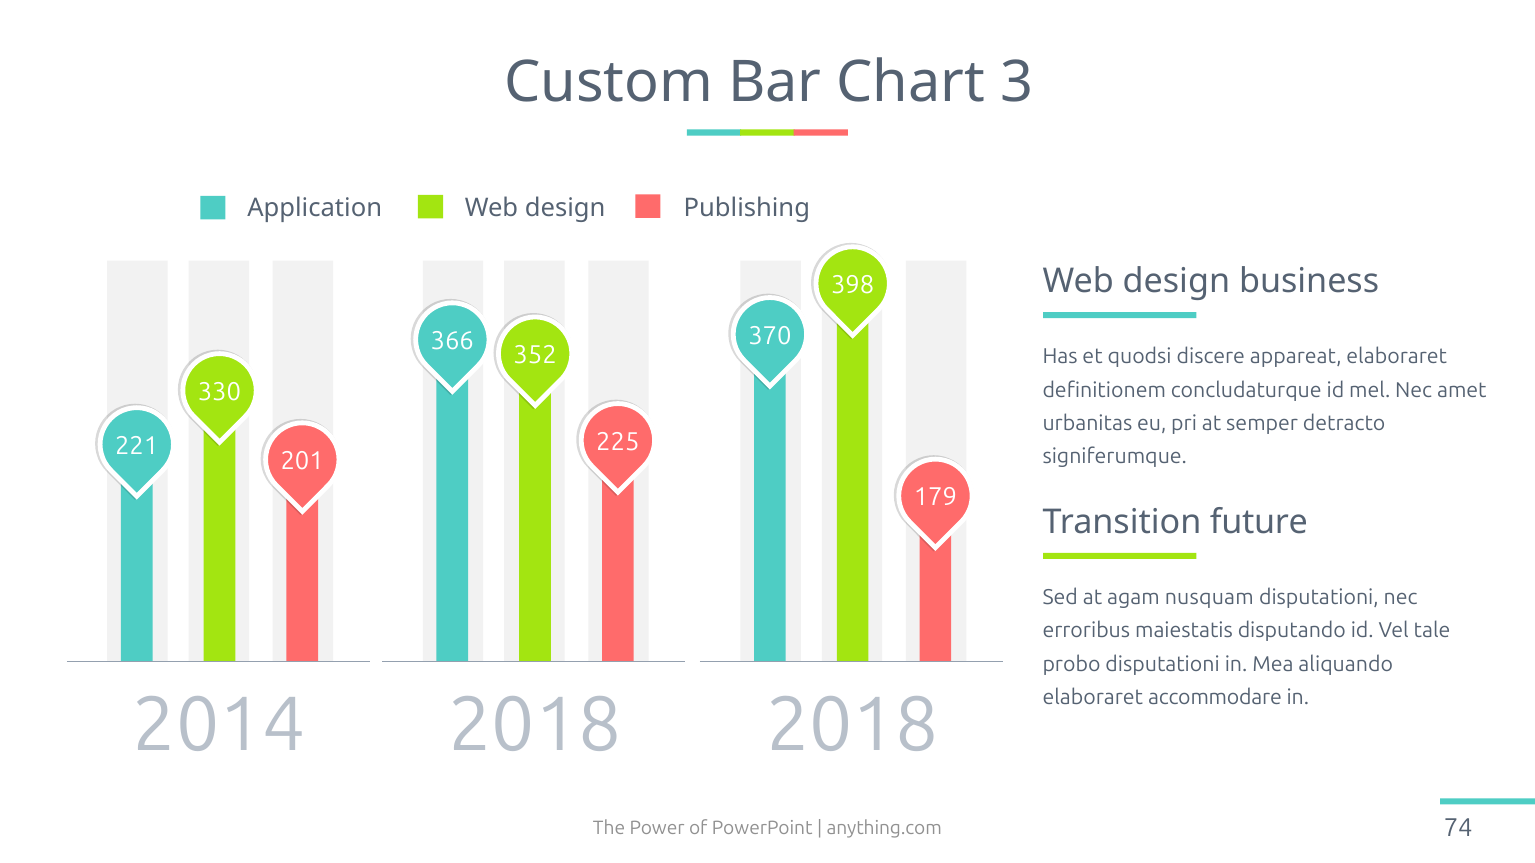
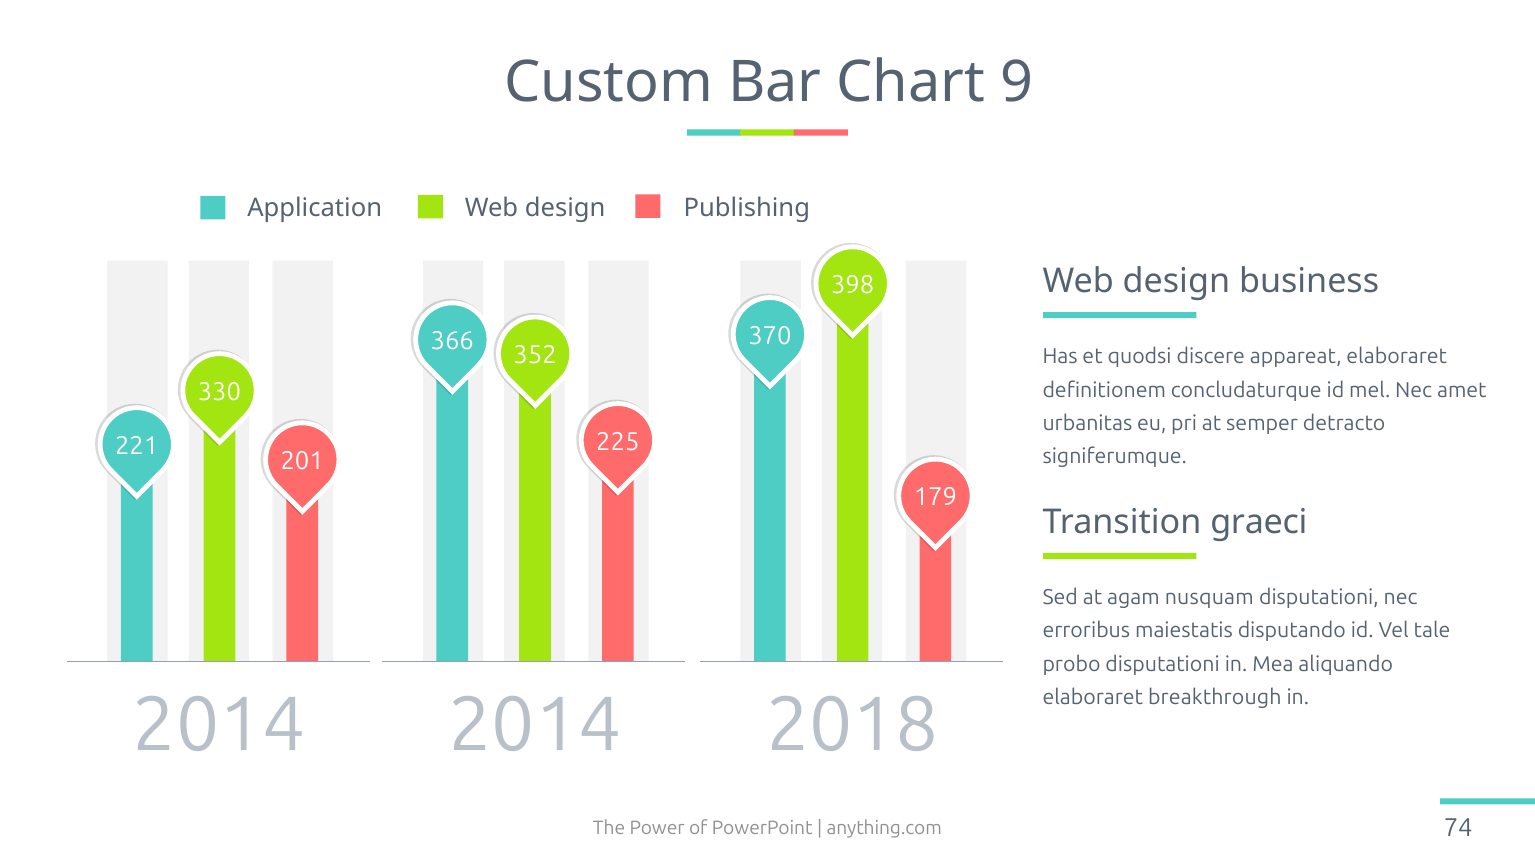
3: 3 -> 9
future: future -> graeci
accommodare: accommodare -> breakthrough
2018 at (535, 726): 2018 -> 2014
